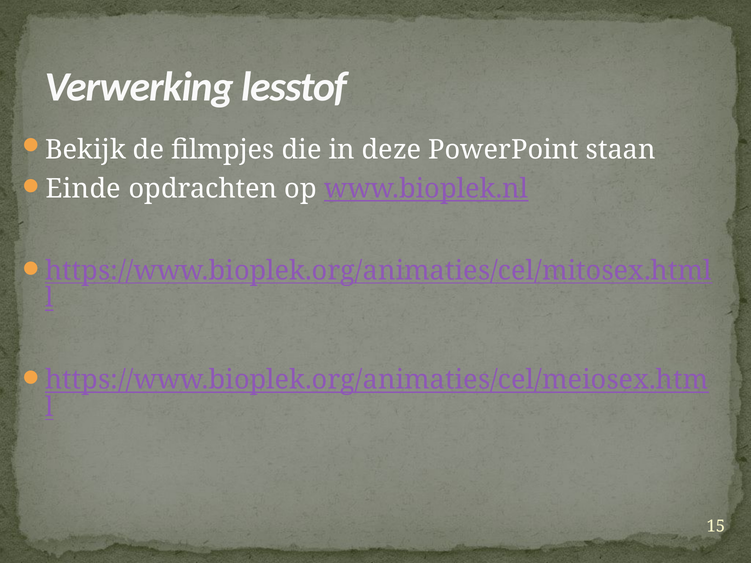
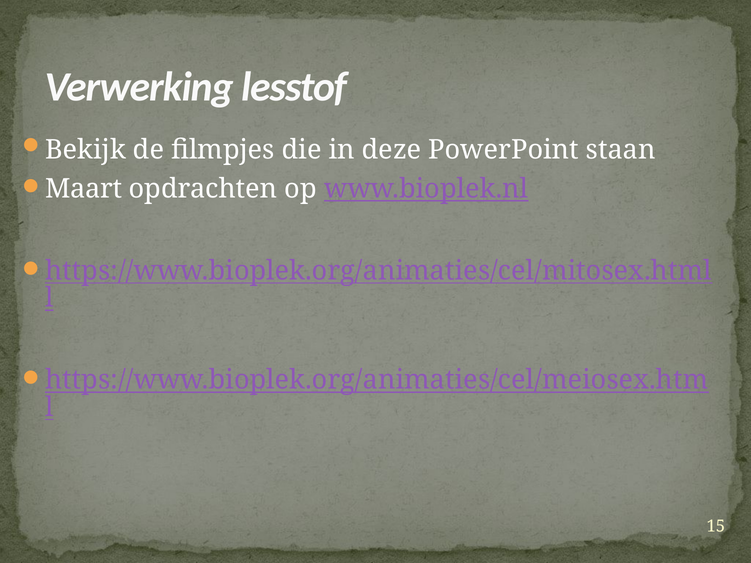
Einde: Einde -> Maart
